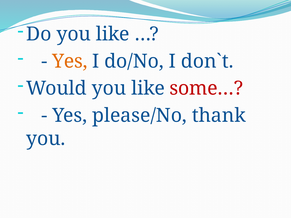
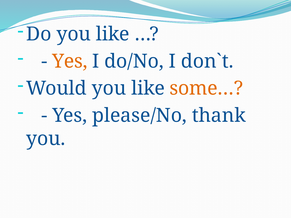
some… colour: red -> orange
